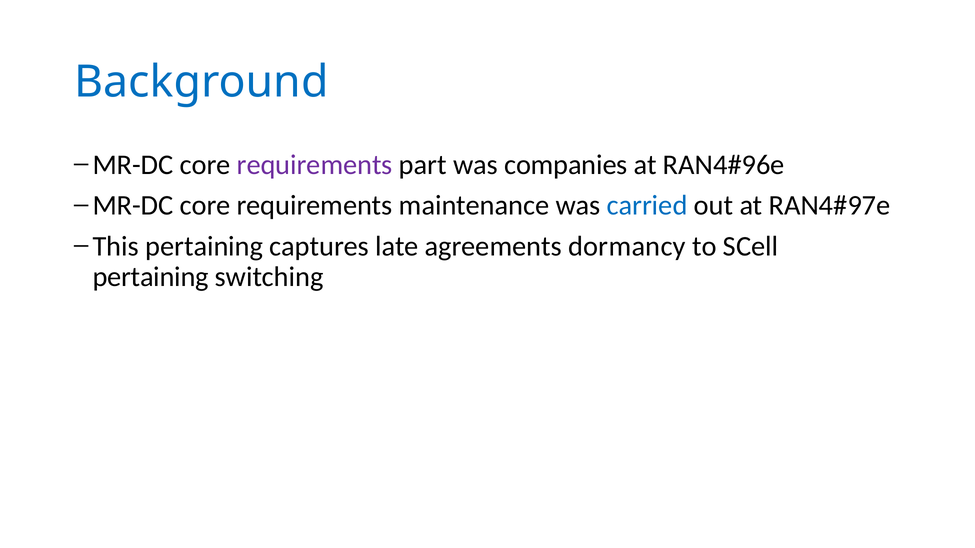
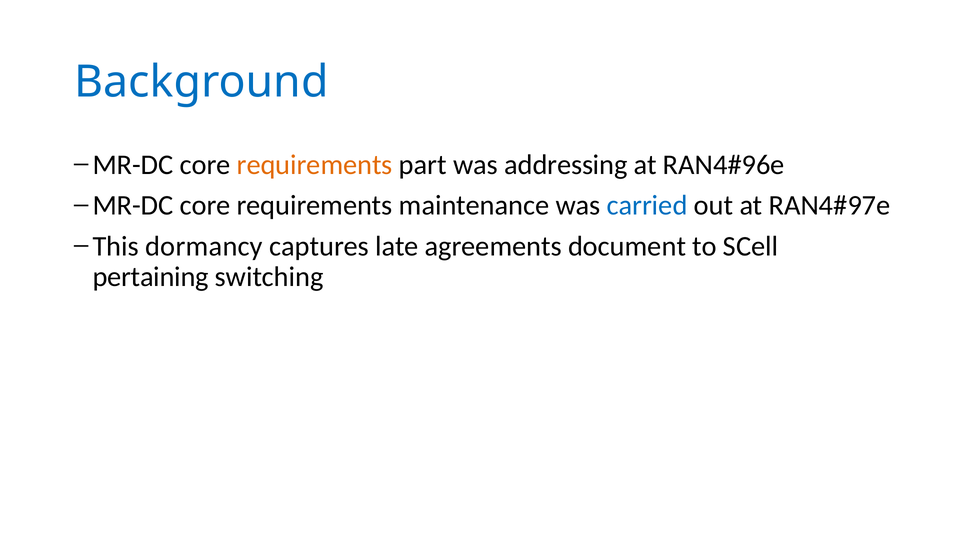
requirements at (315, 165) colour: purple -> orange
companies: companies -> addressing
pertaining at (204, 246): pertaining -> dormancy
dormancy: dormancy -> document
